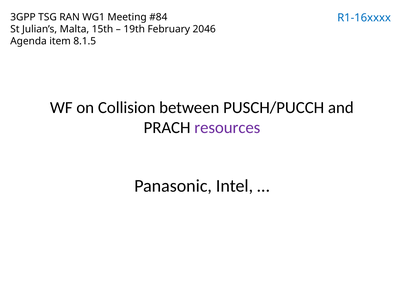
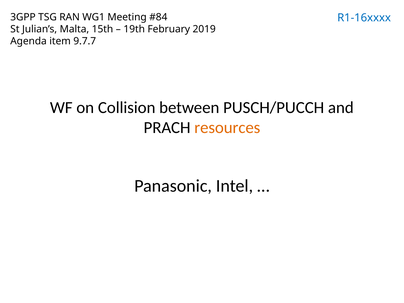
2046: 2046 -> 2019
8.1.5: 8.1.5 -> 9.7.7
resources colour: purple -> orange
